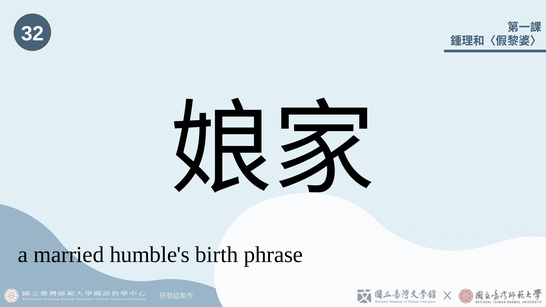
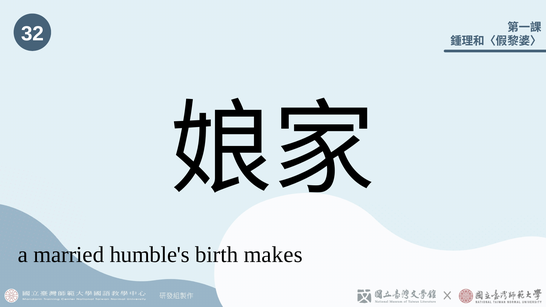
phrase: phrase -> makes
